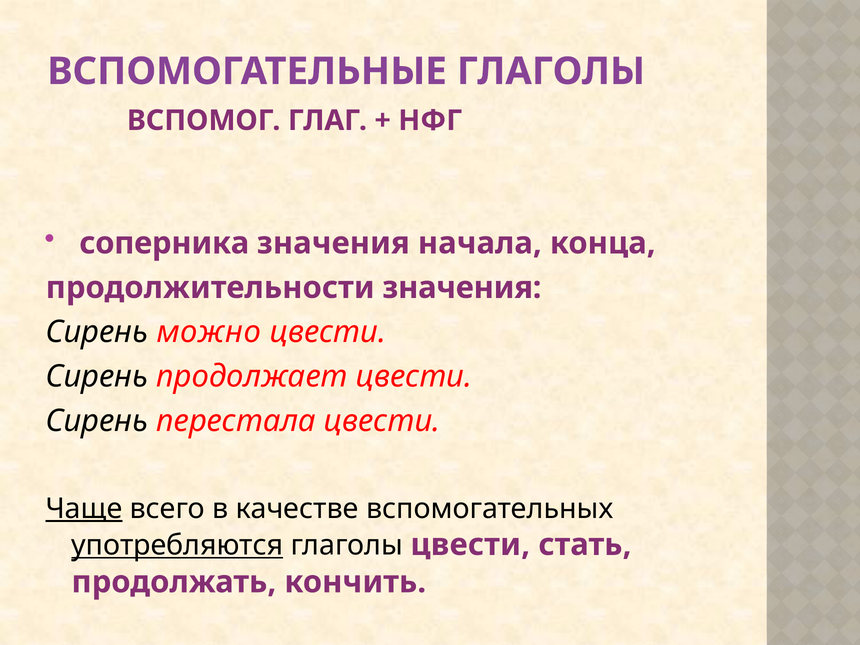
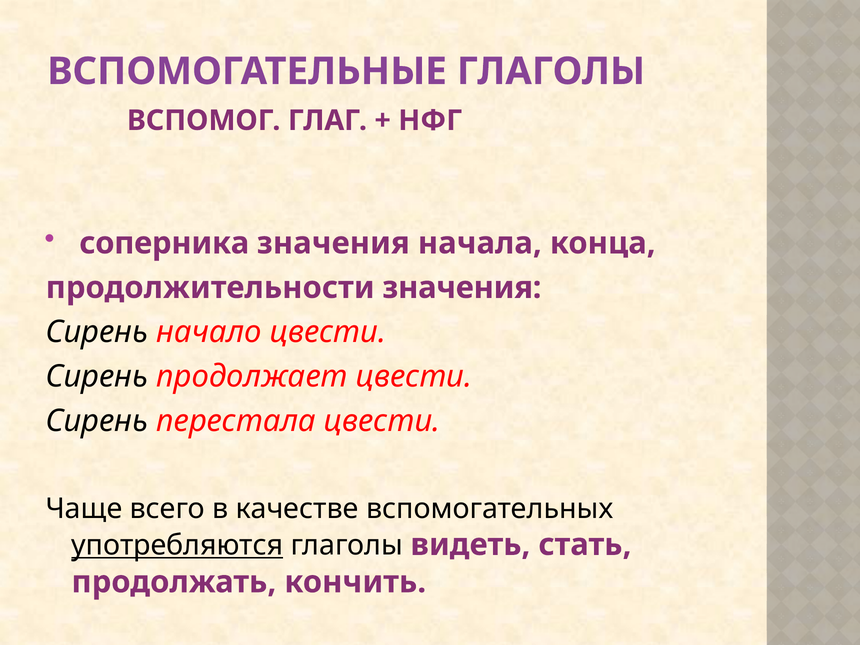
можно: можно -> начало
Чаще underline: present -> none
глаголы цвести: цвести -> видеть
